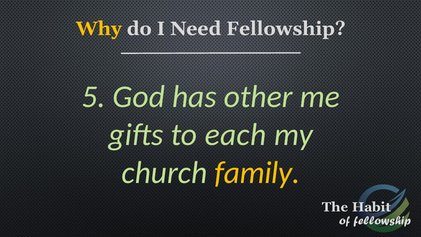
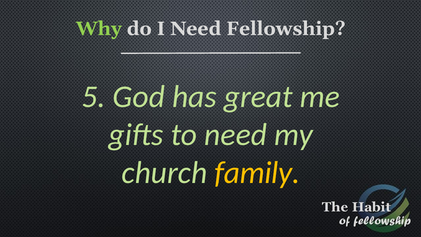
Why colour: yellow -> light green
other: other -> great
to each: each -> need
